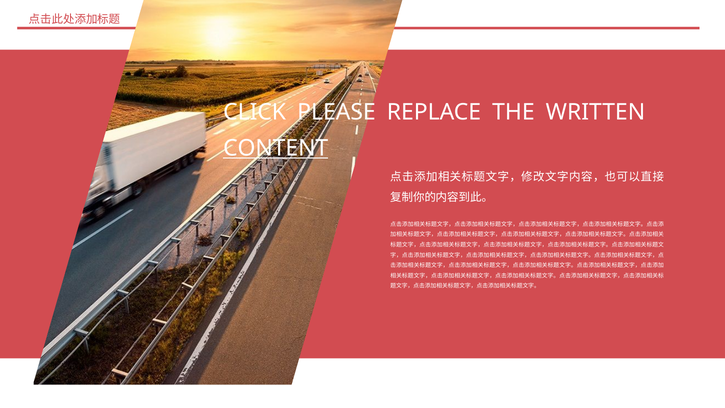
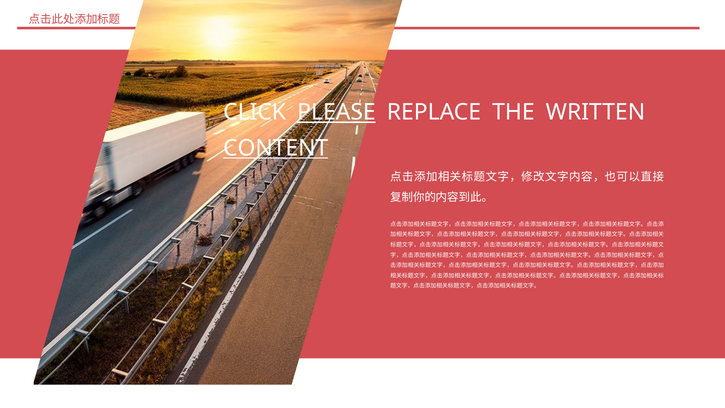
PLEASE underline: none -> present
